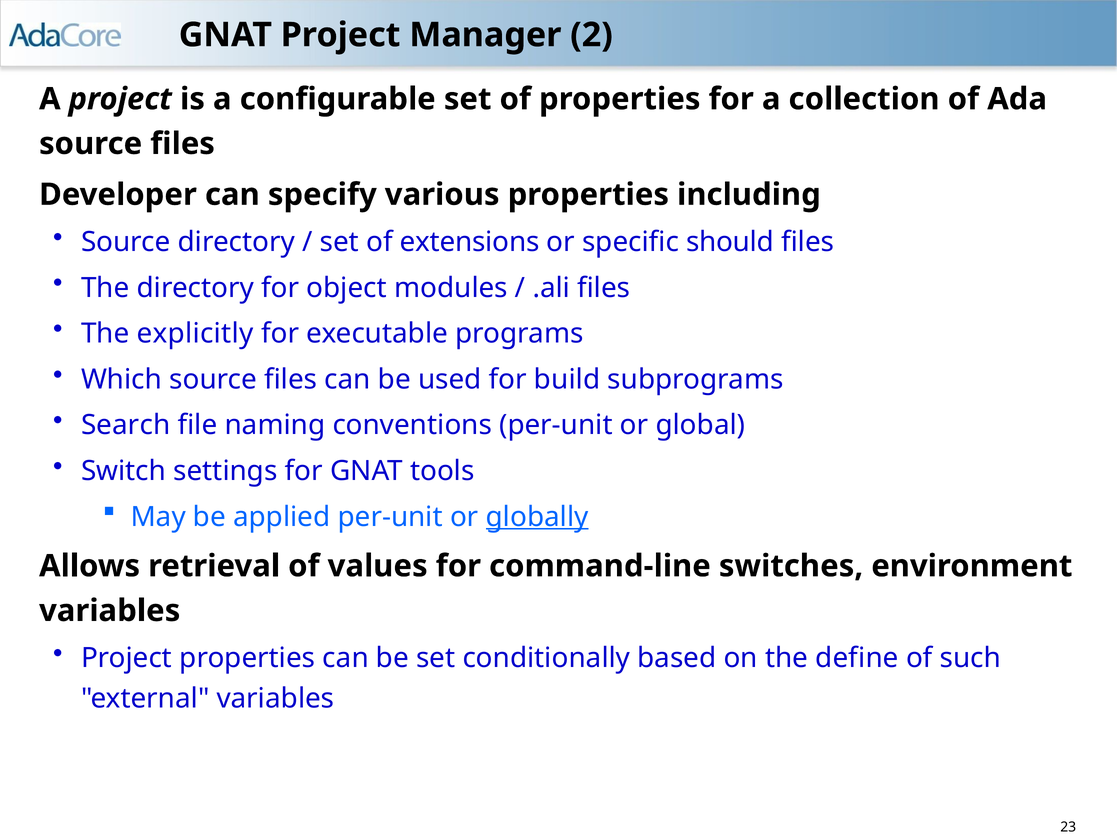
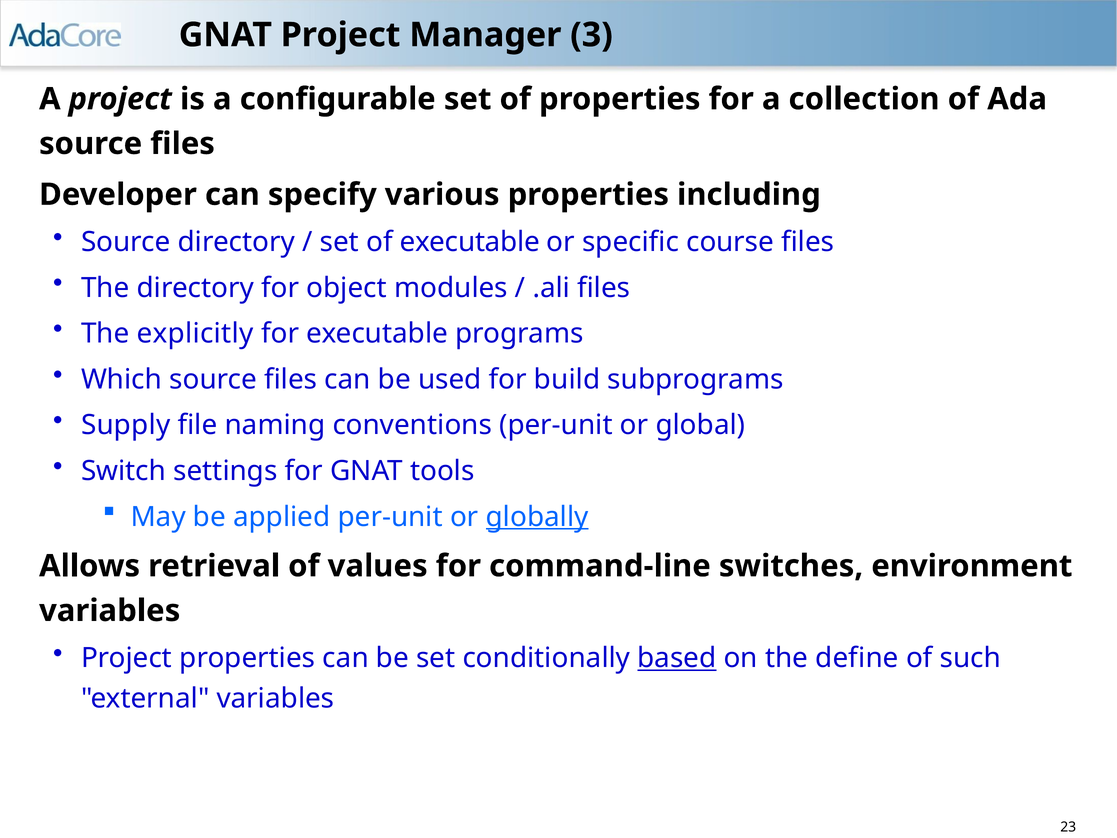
2: 2 -> 3
of extensions: extensions -> executable
should: should -> course
Search: Search -> Supply
based underline: none -> present
